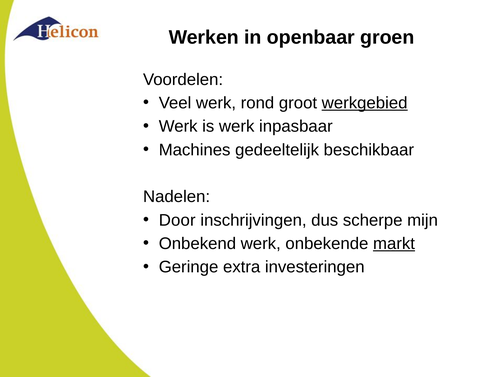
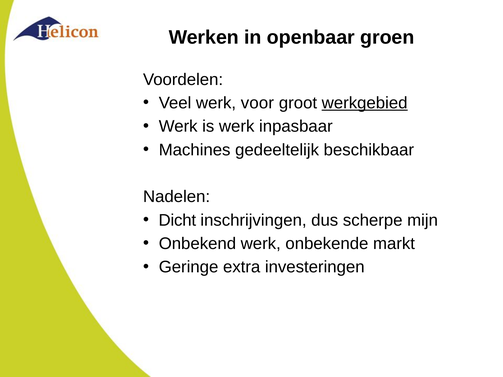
rond: rond -> voor
Door: Door -> Dicht
markt underline: present -> none
